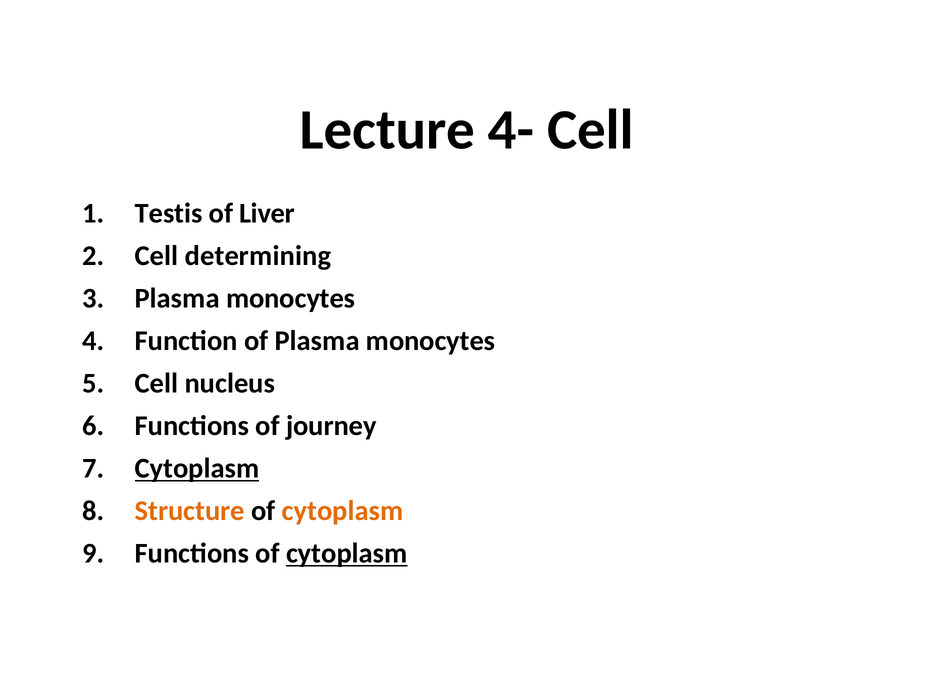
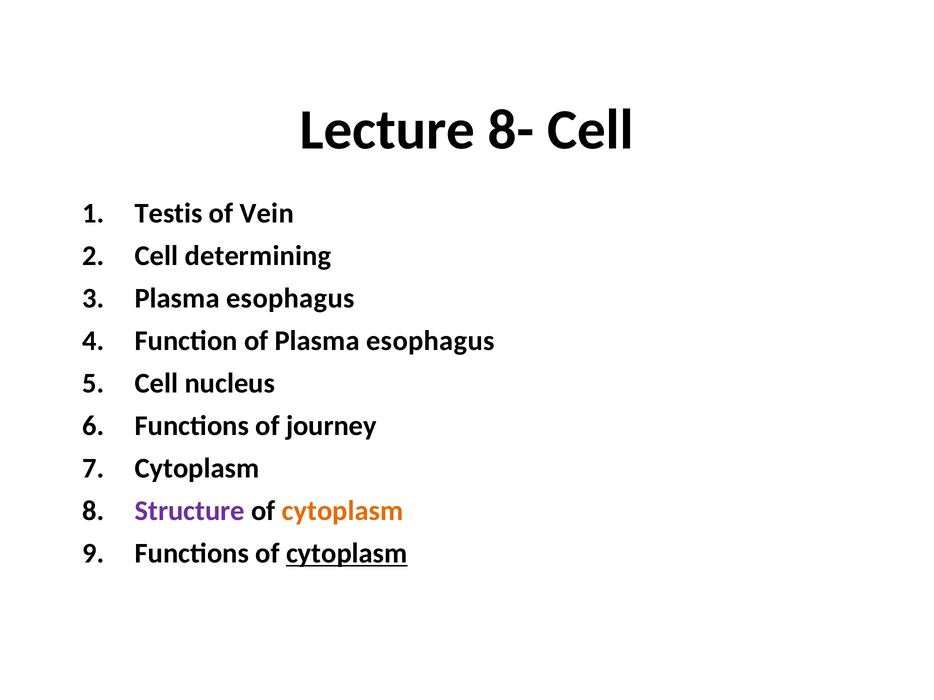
4-: 4- -> 8-
Liver: Liver -> Vein
monocytes at (291, 299): monocytes -> esophagus
of Plasma monocytes: monocytes -> esophagus
Cytoplasm at (197, 469) underline: present -> none
Structure colour: orange -> purple
